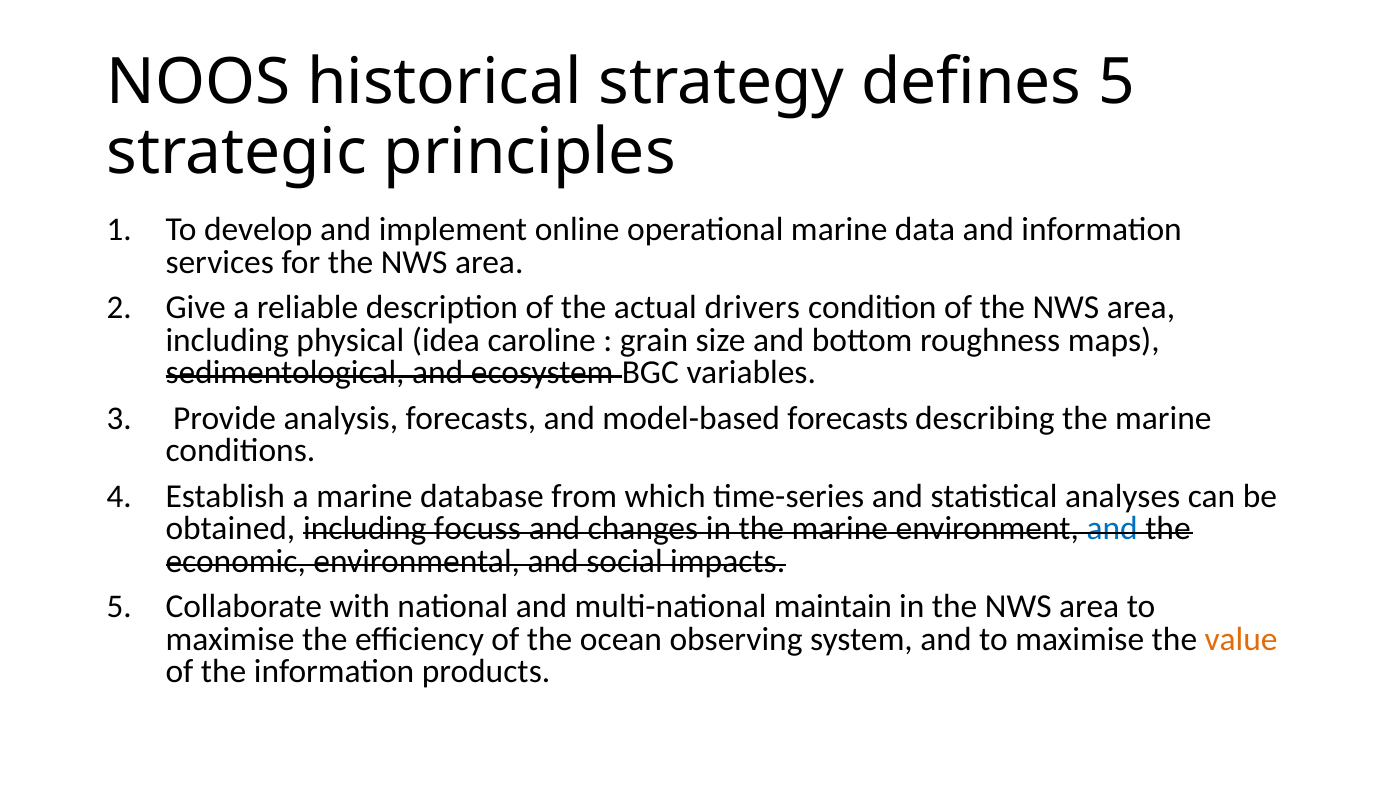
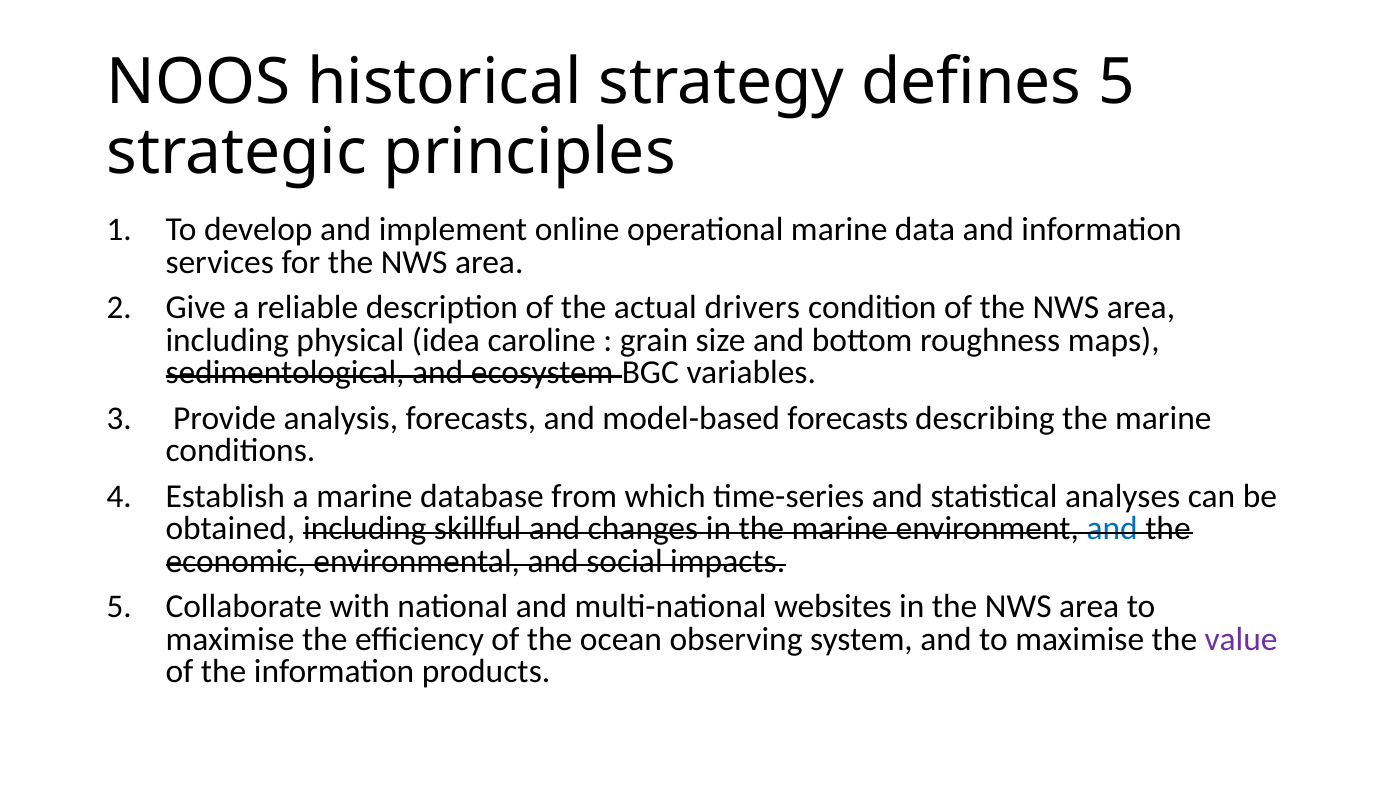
focuss: focuss -> skillful
maintain: maintain -> websites
value colour: orange -> purple
